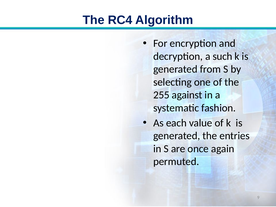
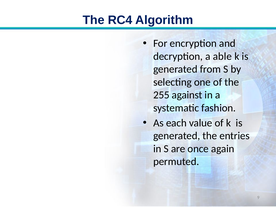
such: such -> able
